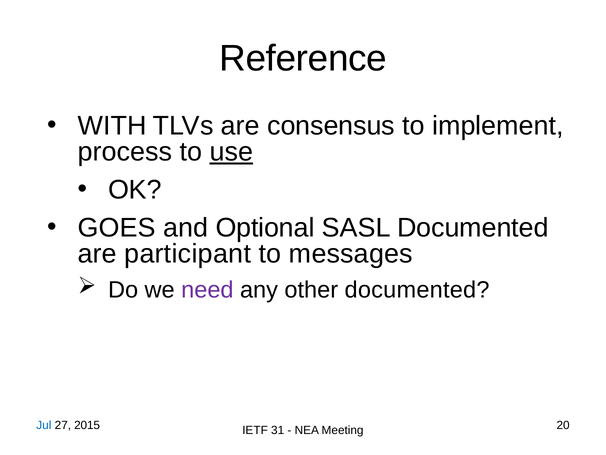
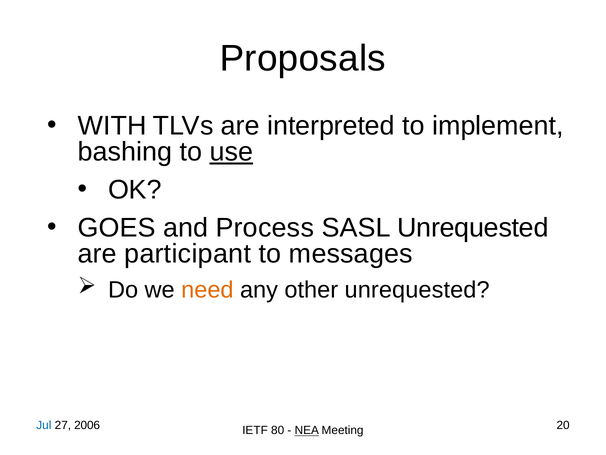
Reference: Reference -> Proposals
consensus: consensus -> interpreted
process: process -> bashing
Optional: Optional -> Process
SASL Documented: Documented -> Unrequested
need colour: purple -> orange
other documented: documented -> unrequested
2015: 2015 -> 2006
31: 31 -> 80
NEA underline: none -> present
